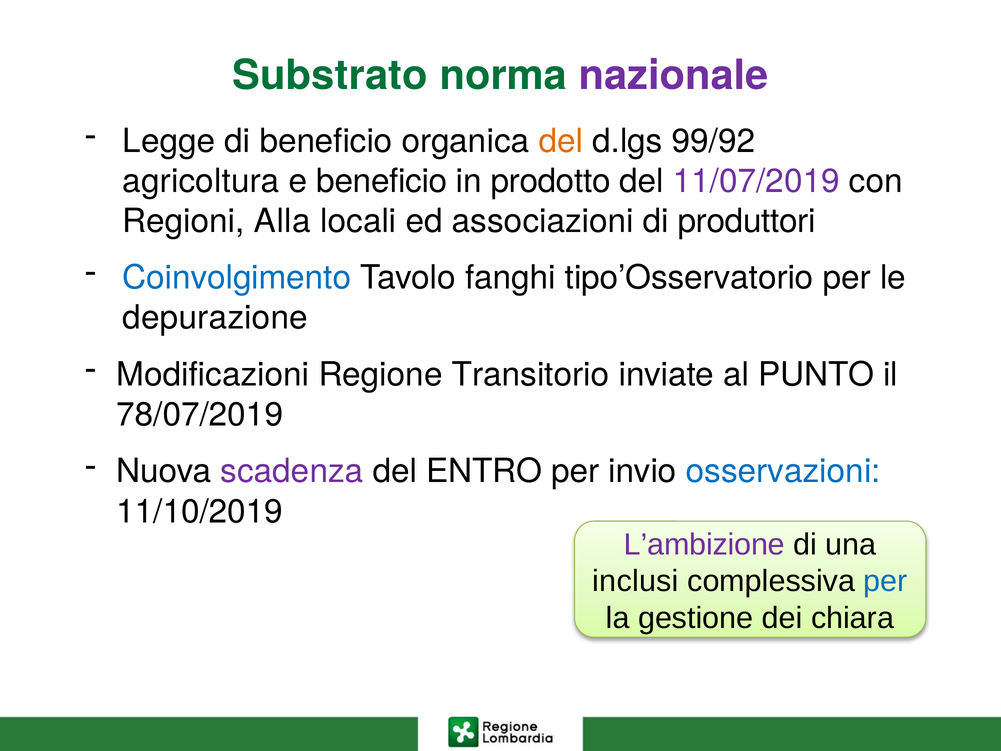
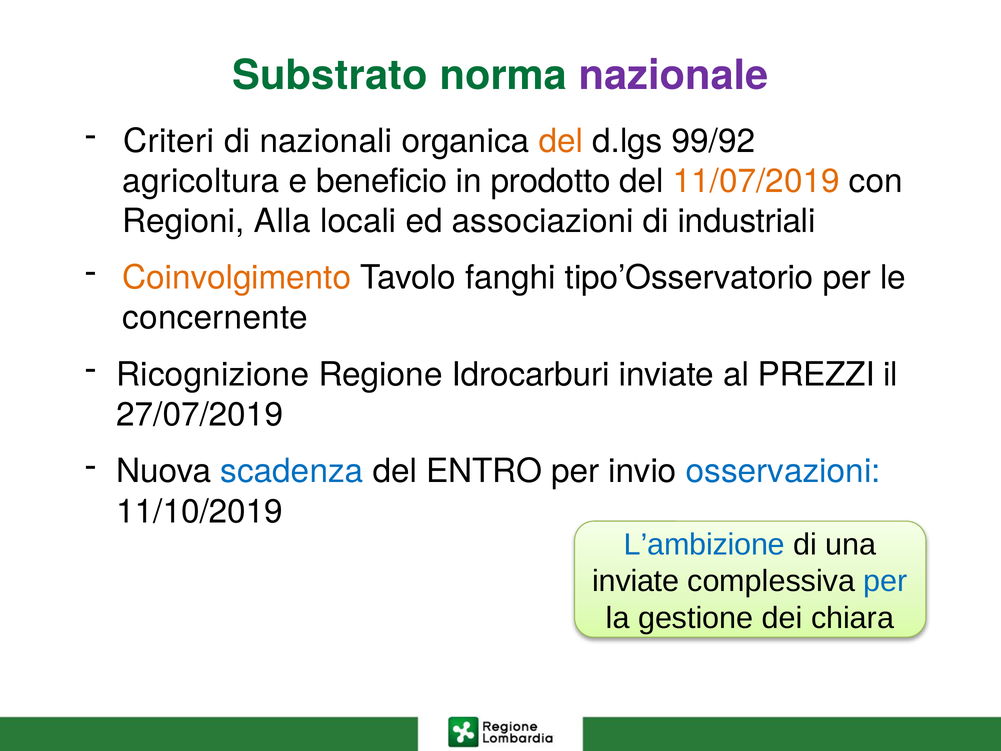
Legge: Legge -> Criteri
di beneficio: beneficio -> nazionali
11/07/2019 colour: purple -> orange
produttori: produttori -> industriali
Coinvolgimento colour: blue -> orange
depurazione: depurazione -> concernente
Modificazioni: Modificazioni -> Ricognizione
Transitorio: Transitorio -> Idrocarburi
PUNTO: PUNTO -> PREZZI
78/07/2019: 78/07/2019 -> 27/07/2019
scadenza colour: purple -> blue
L’ambizione colour: purple -> blue
inclusi at (636, 581): inclusi -> inviate
